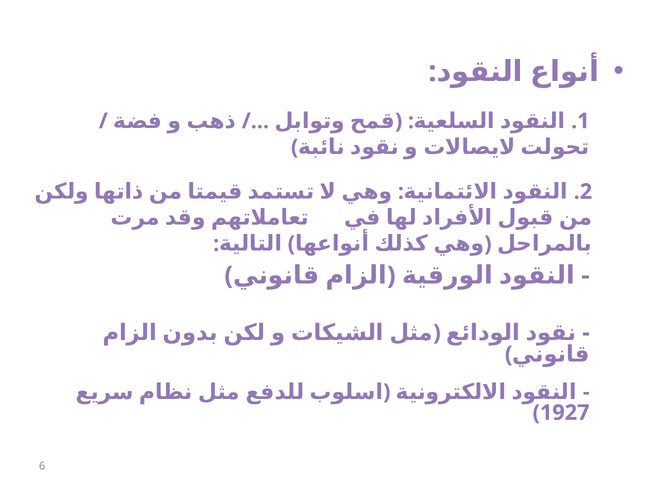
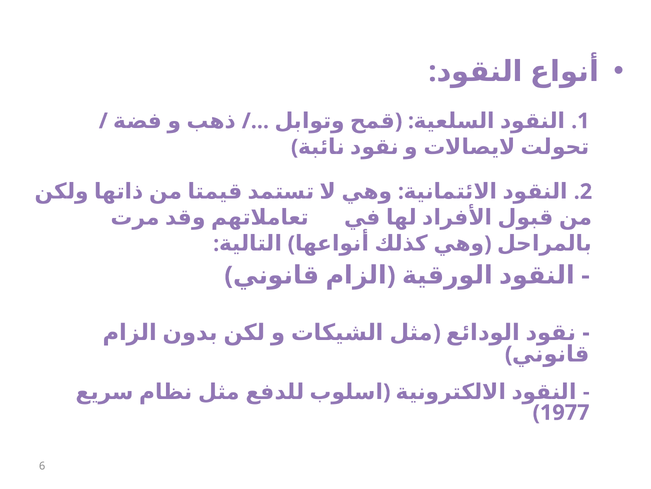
1927: 1927 -> 1977
